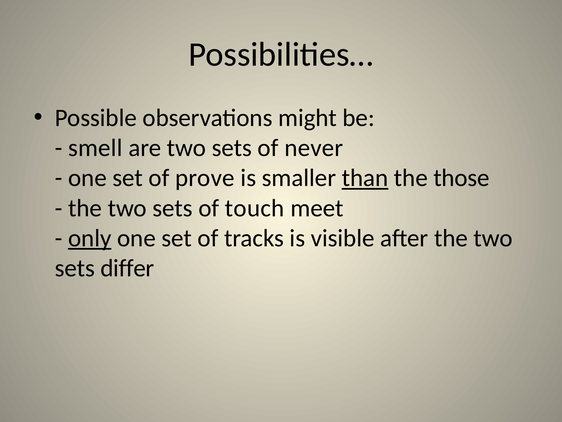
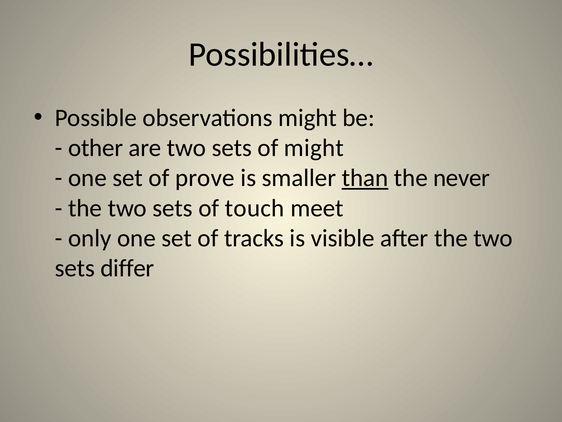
smell: smell -> other
of never: never -> might
those: those -> never
only underline: present -> none
